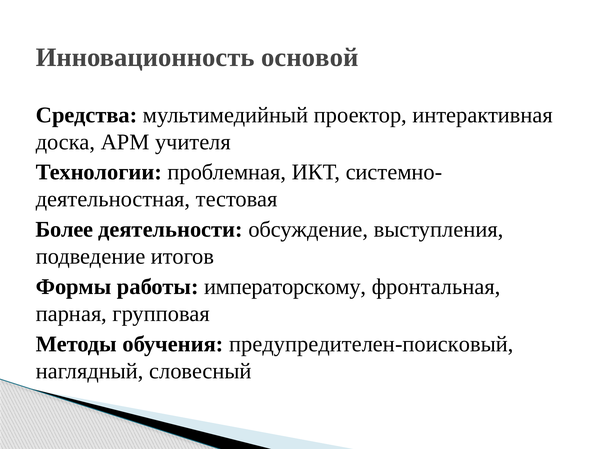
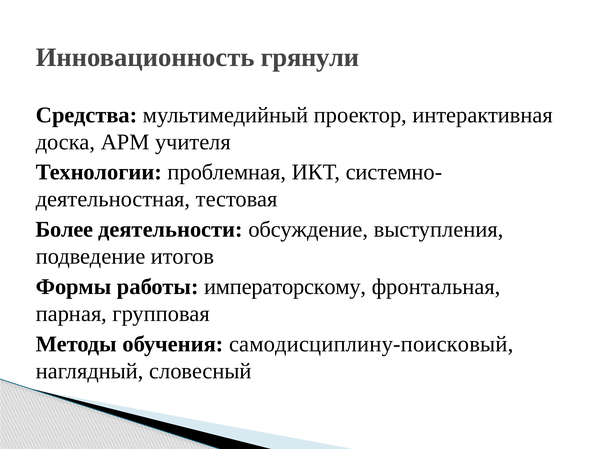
основой: основой -> грянули
предупредителен-поисковый: предупредителен-поисковый -> самодисциплину-поисковый
